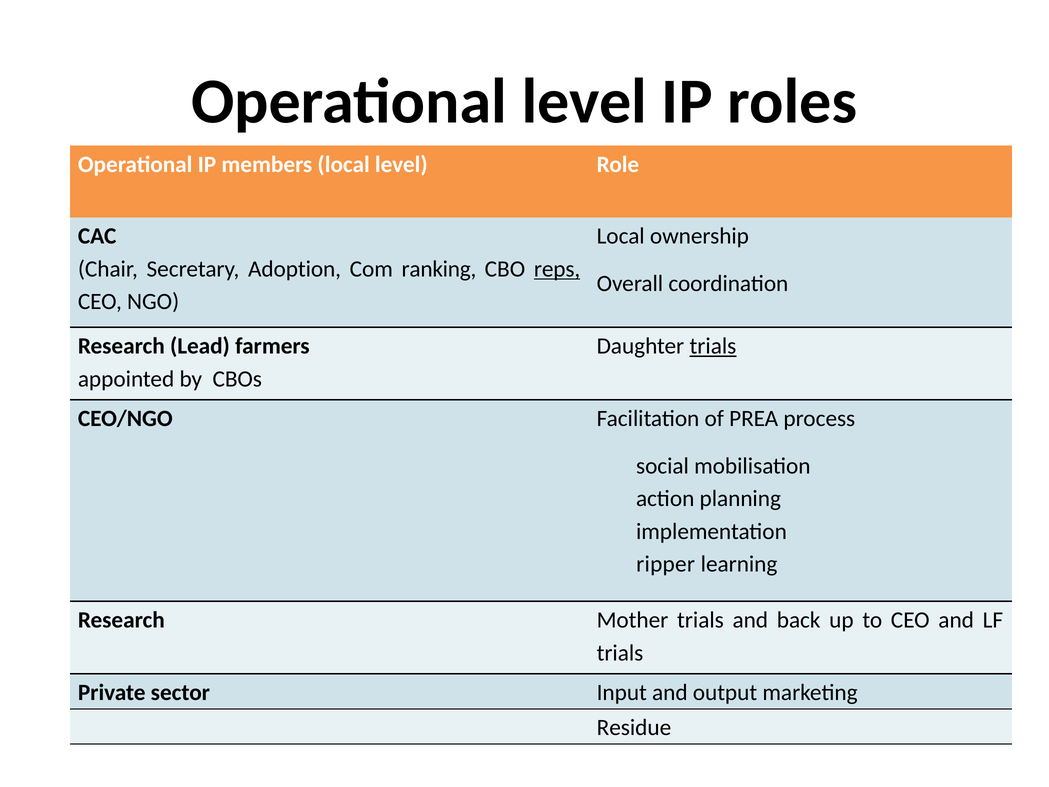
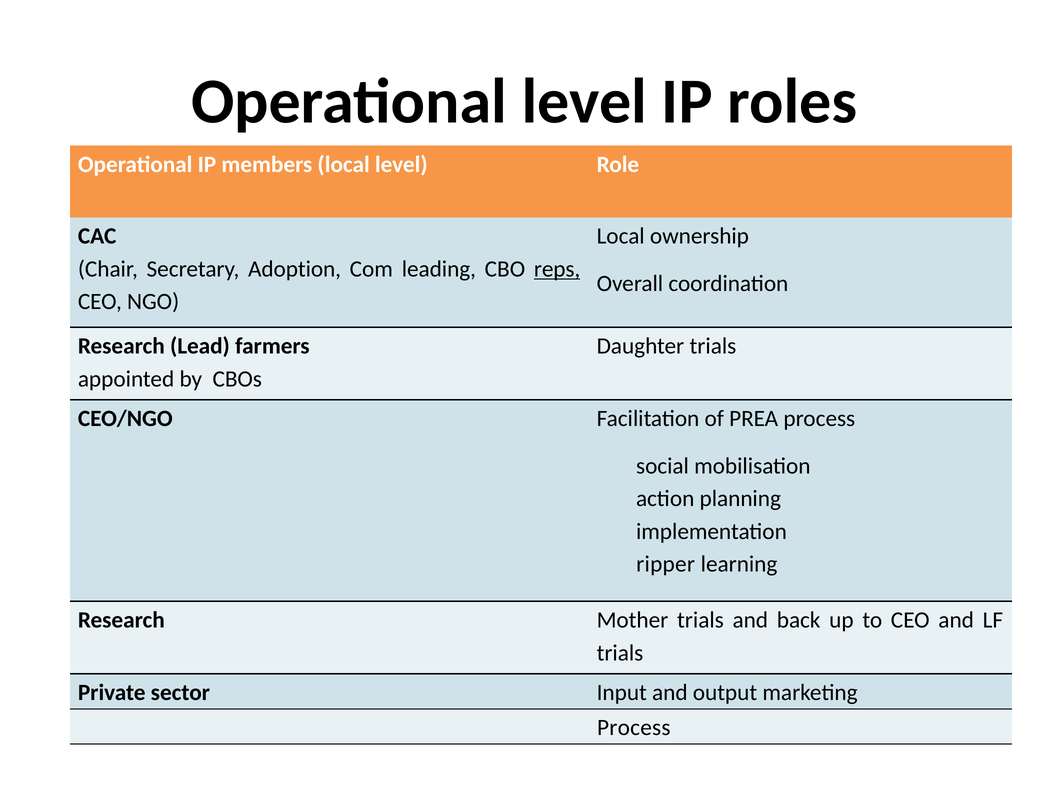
ranking: ranking -> leading
trials at (713, 346) underline: present -> none
Residue at (634, 727): Residue -> Process
